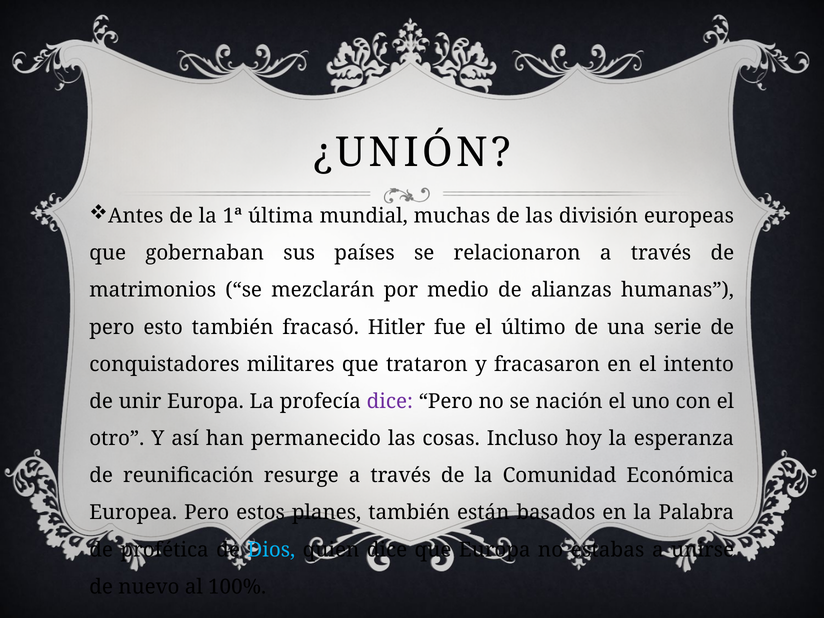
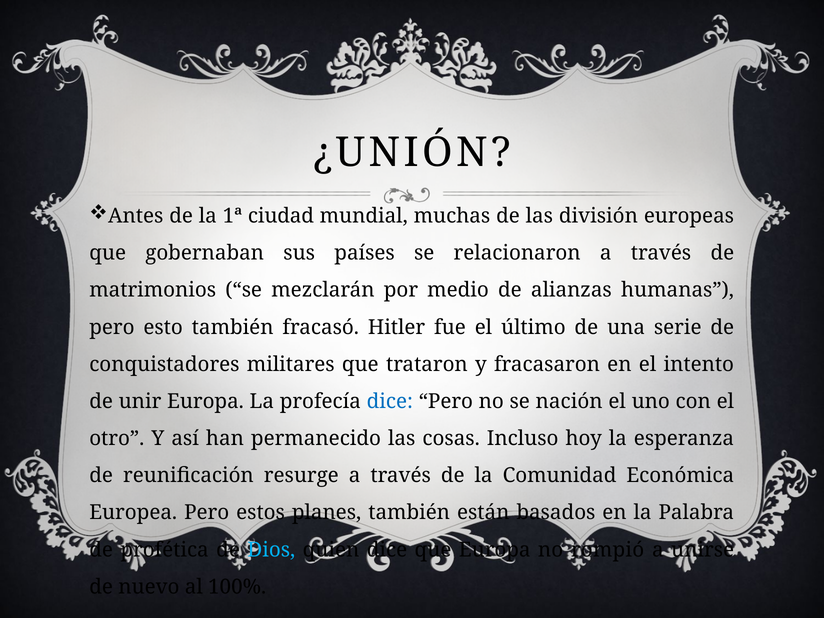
última: última -> ciudad
dice at (390, 401) colour: purple -> blue
estabas: estabas -> rompió
